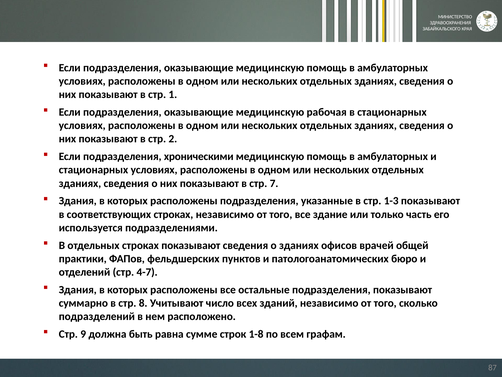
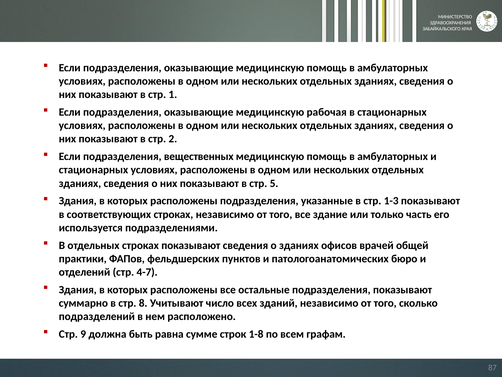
хроническими: хроническими -> вещественных
7: 7 -> 5
